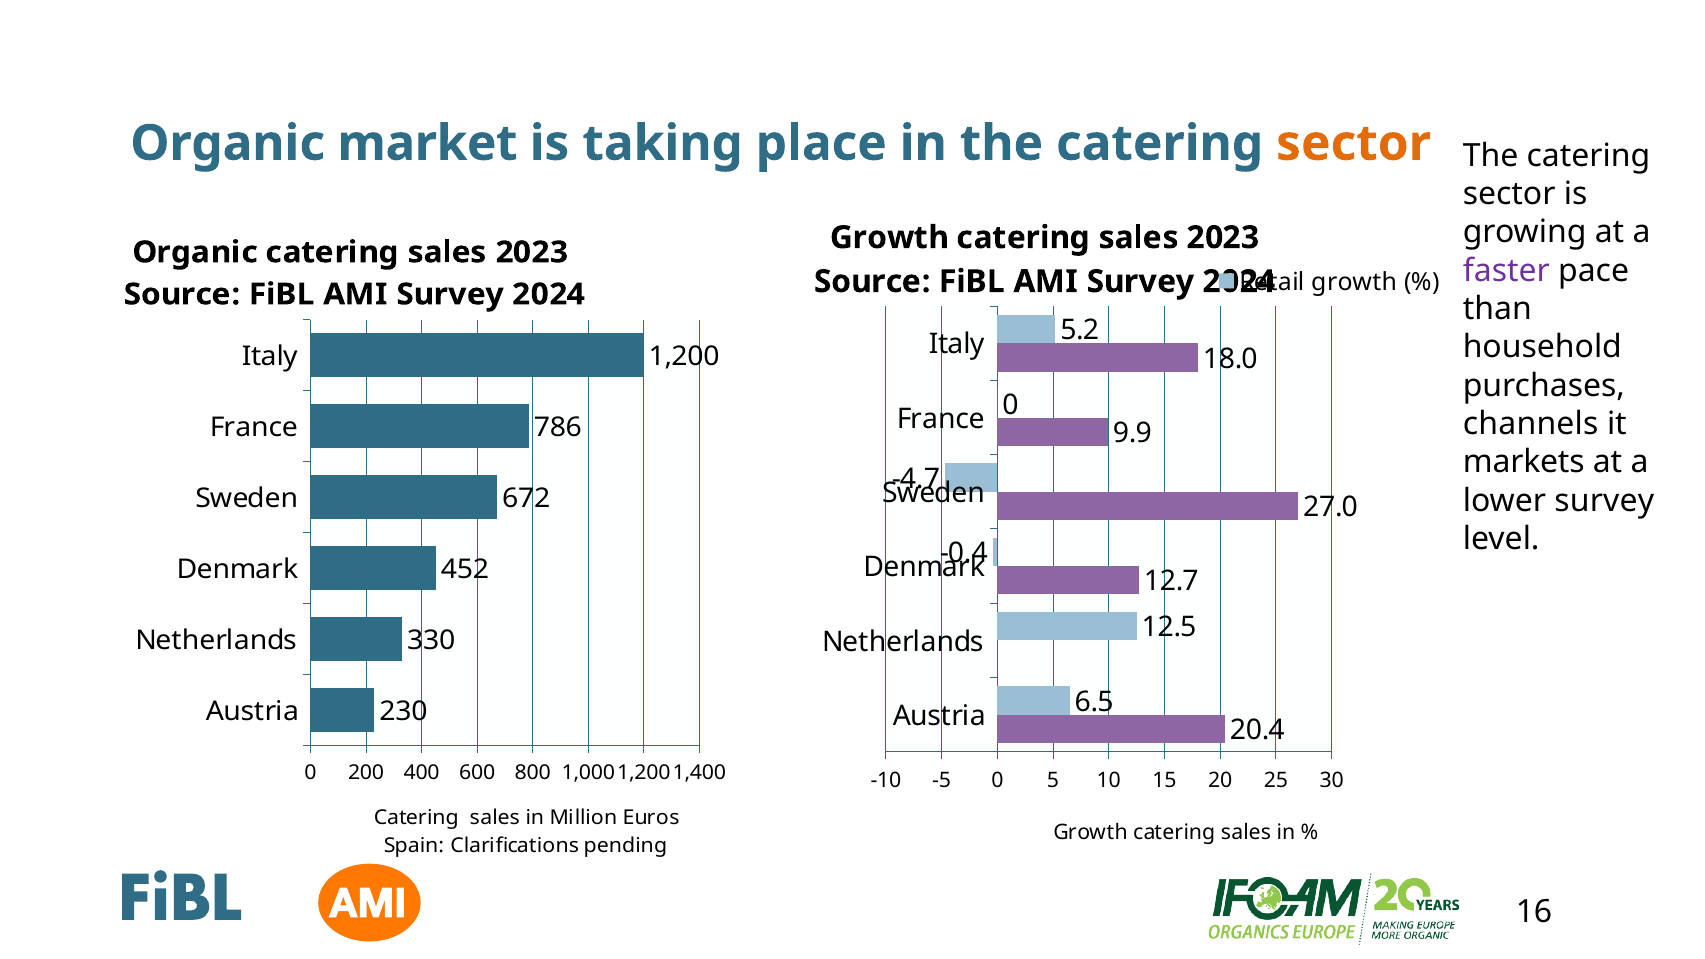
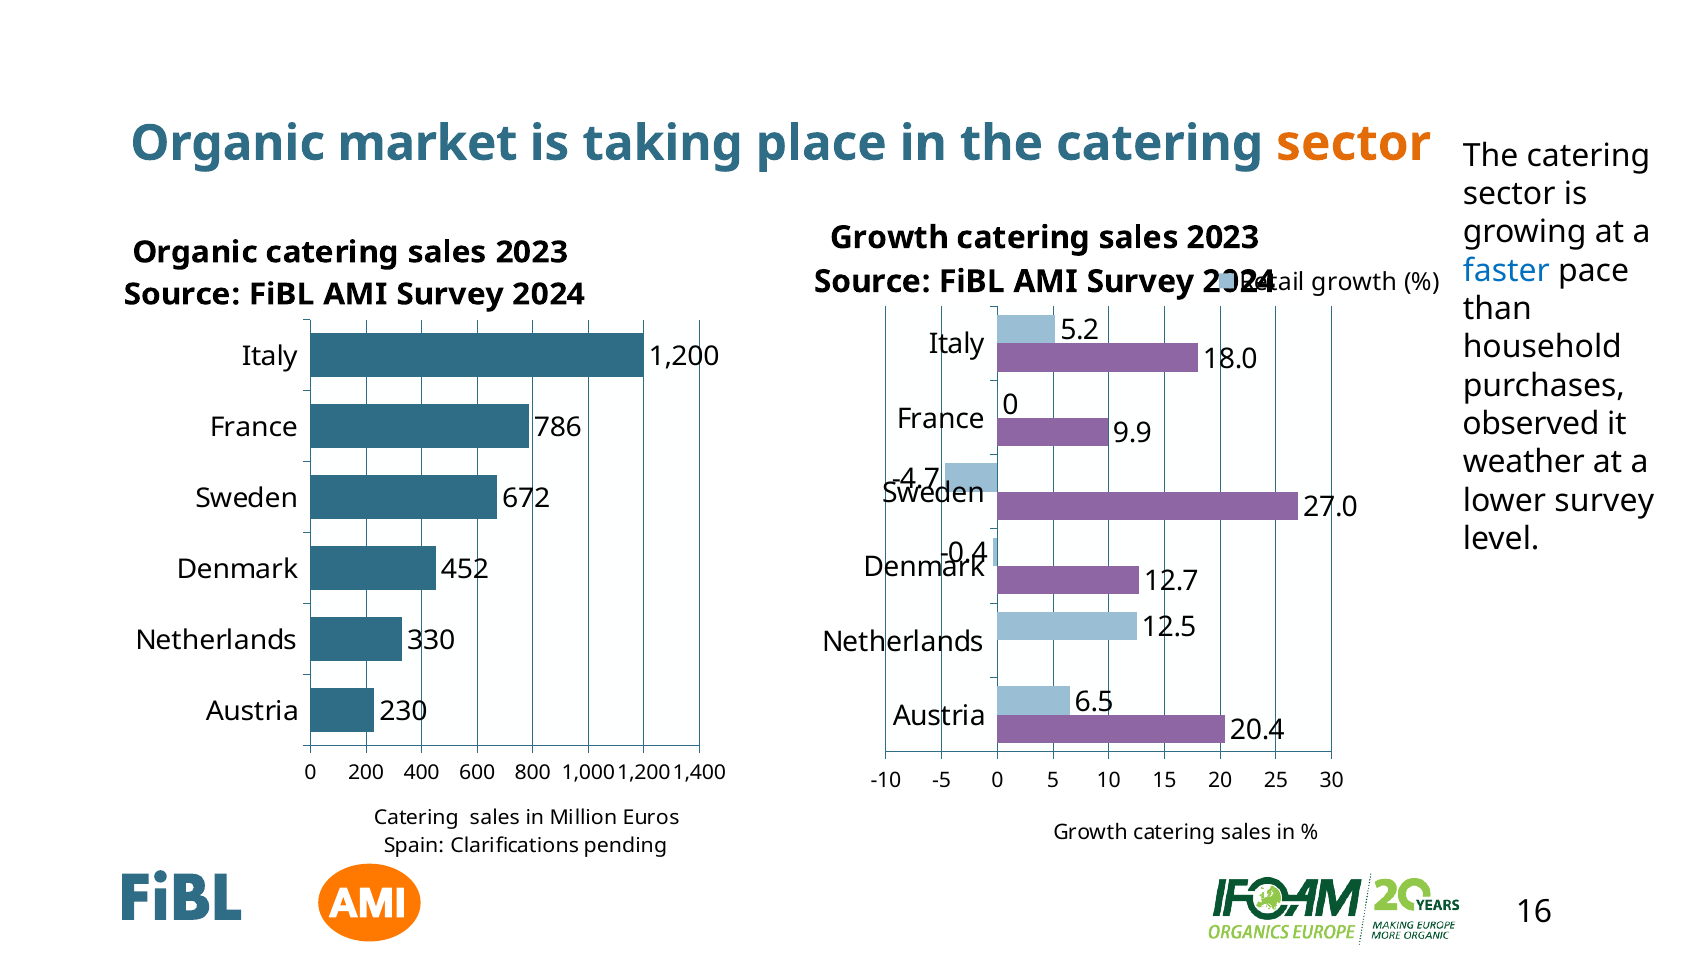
faster colour: purple -> blue
channels: channels -> observed
markets: markets -> weather
